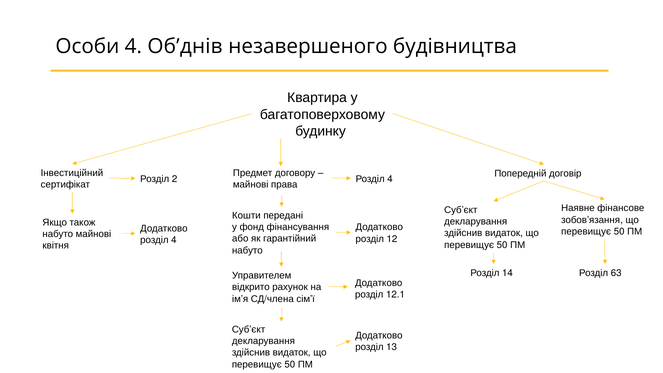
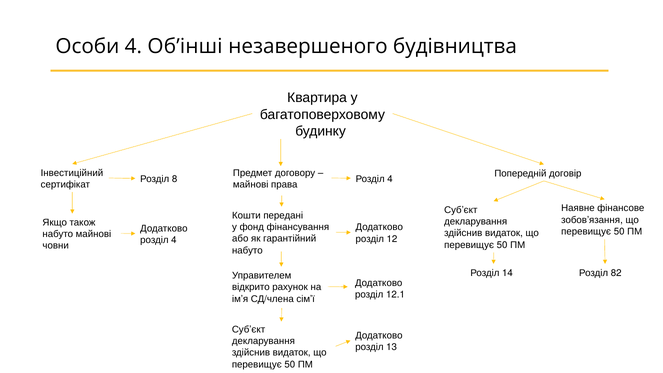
Об’днів: Об’днів -> Об’інші
2: 2 -> 8
квітня: квітня -> човни
63: 63 -> 82
